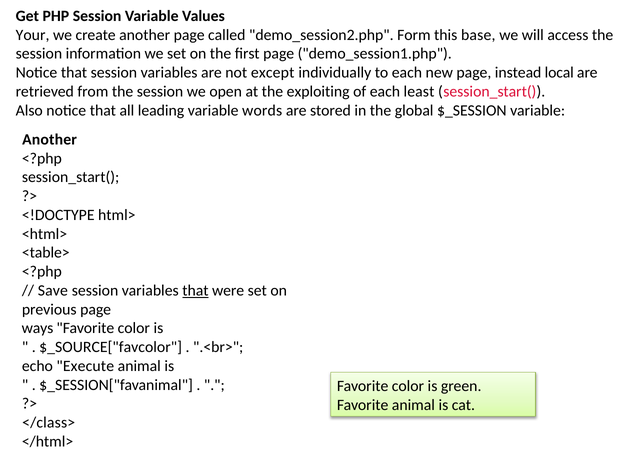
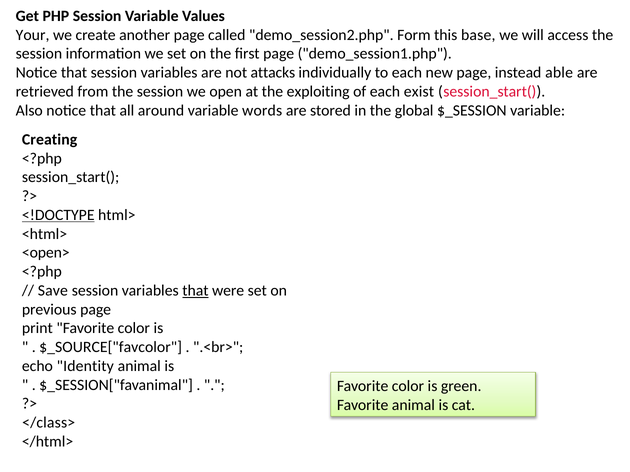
except: except -> attacks
local: local -> able
least: least -> exist
leading: leading -> around
Another at (50, 140): Another -> Creating
<!DOCTYPE underline: none -> present
<table>: <table> -> <open>
ways: ways -> print
Execute: Execute -> Identity
